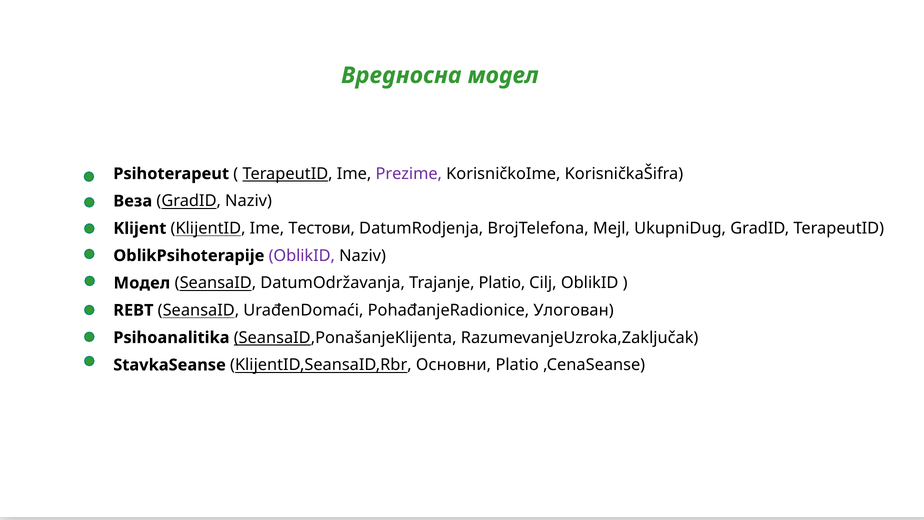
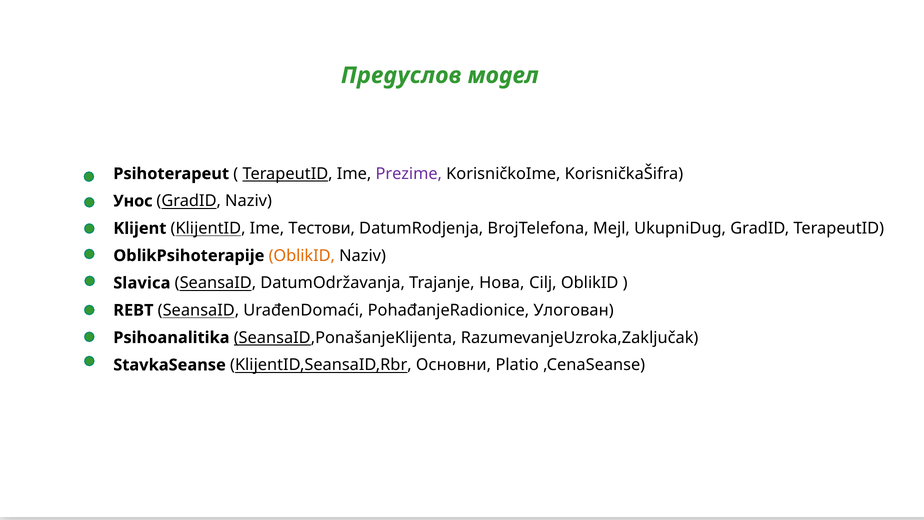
Вредносна: Вредносна -> Предуслов
Веза: Веза -> Унос
OblikID at (302, 256) colour: purple -> orange
Модел at (142, 283): Модел -> Slavica
Trajanje Platio: Platio -> Нова
